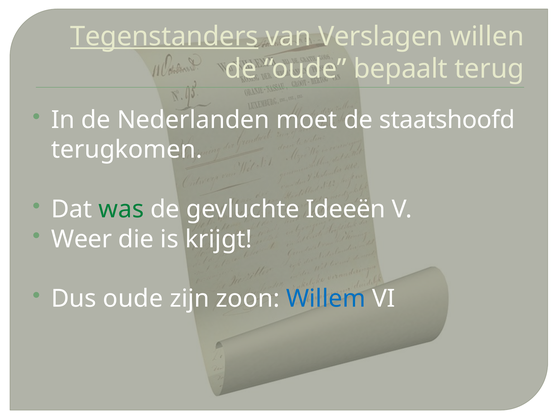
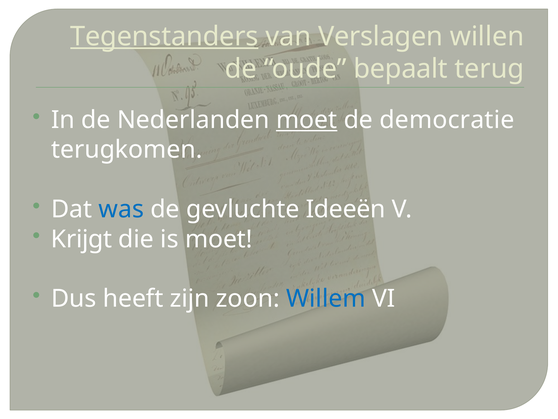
moet at (307, 120) underline: none -> present
staatshoofd: staatshoofd -> democratie
was colour: green -> blue
Weer: Weer -> Krijgt
is krijgt: krijgt -> moet
Dus oude: oude -> heeft
